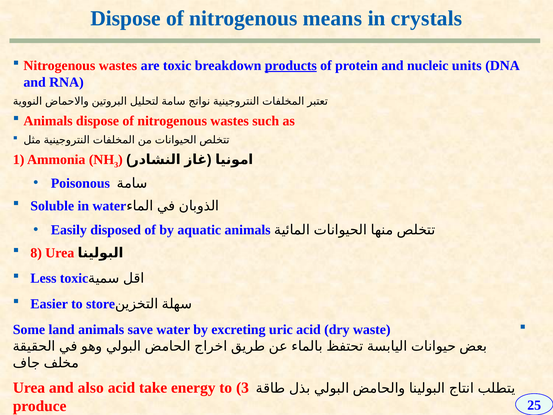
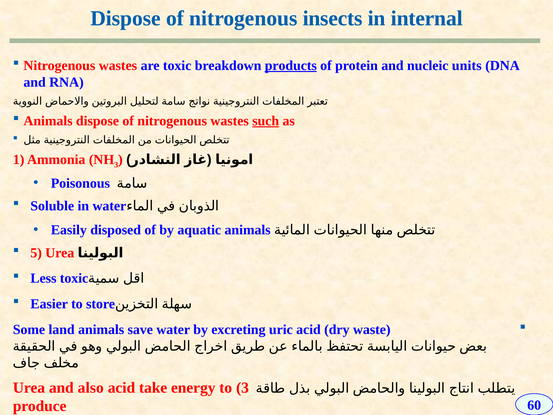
means: means -> insects
crystals: crystals -> internal
such underline: none -> present
8: 8 -> 5
25: 25 -> 60
